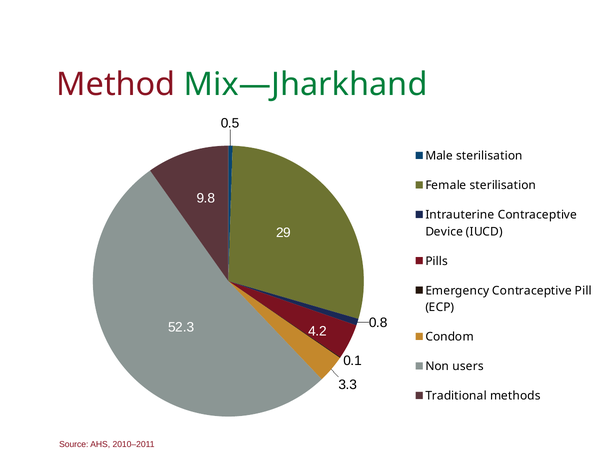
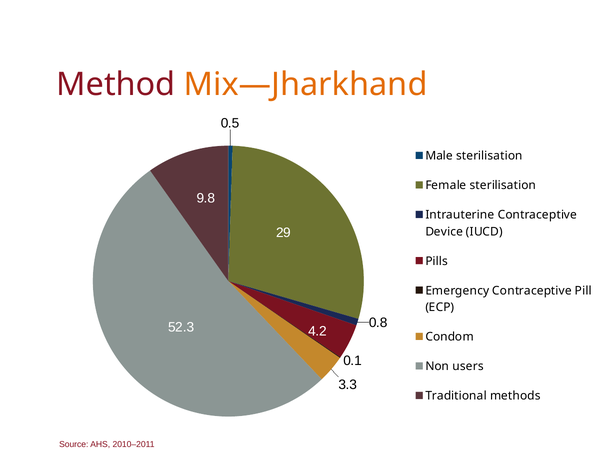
Mix—Jharkhand colour: green -> orange
